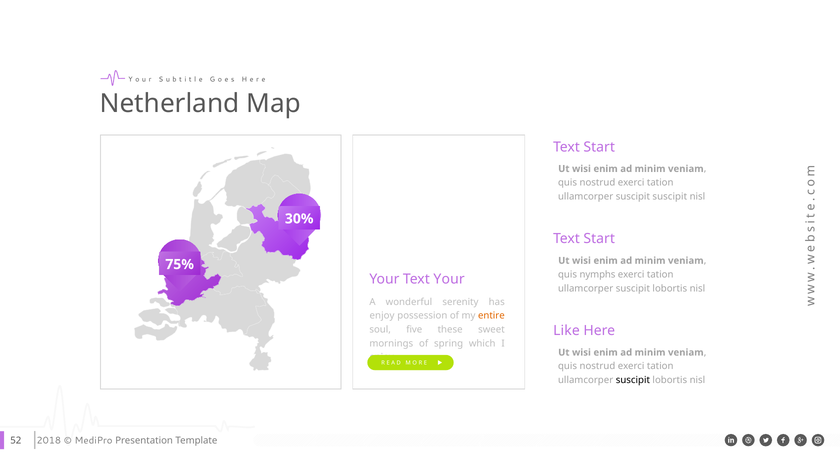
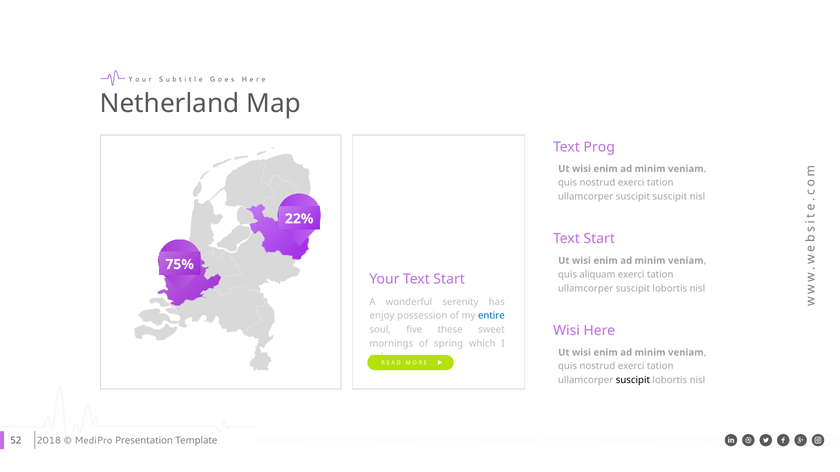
Start at (599, 147): Start -> Prog
30%: 30% -> 22%
nymphs: nymphs -> aliquam
Your Text Your: Your -> Start
entire colour: orange -> blue
Like at (566, 331): Like -> Wisi
